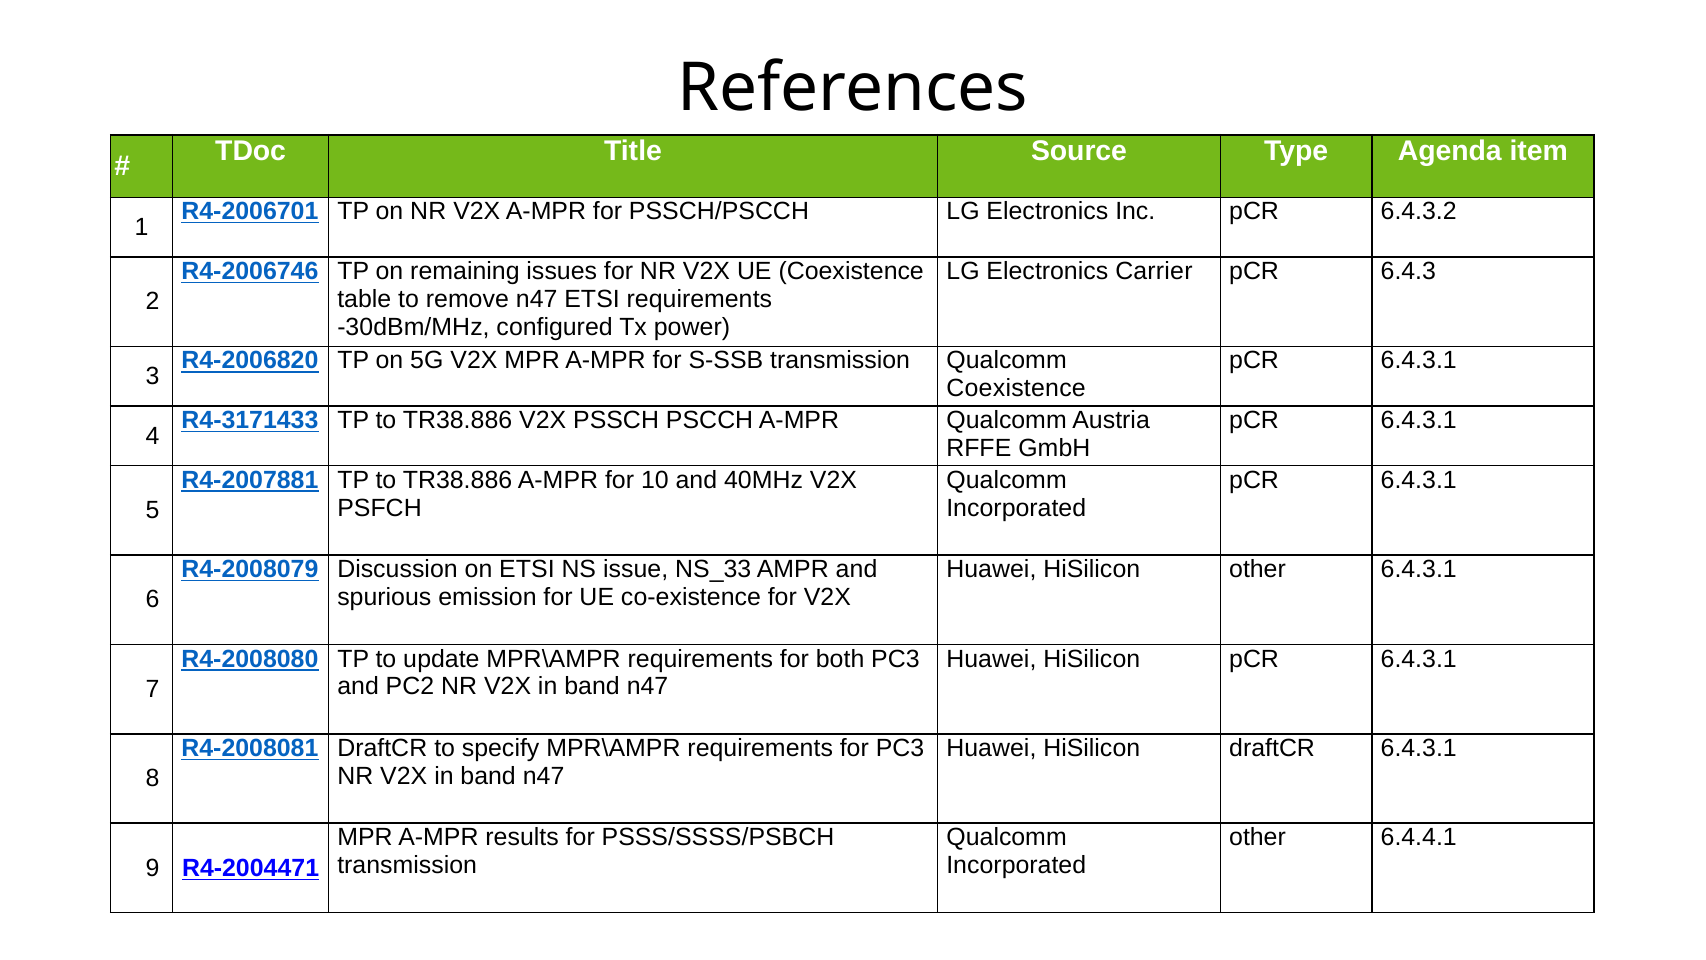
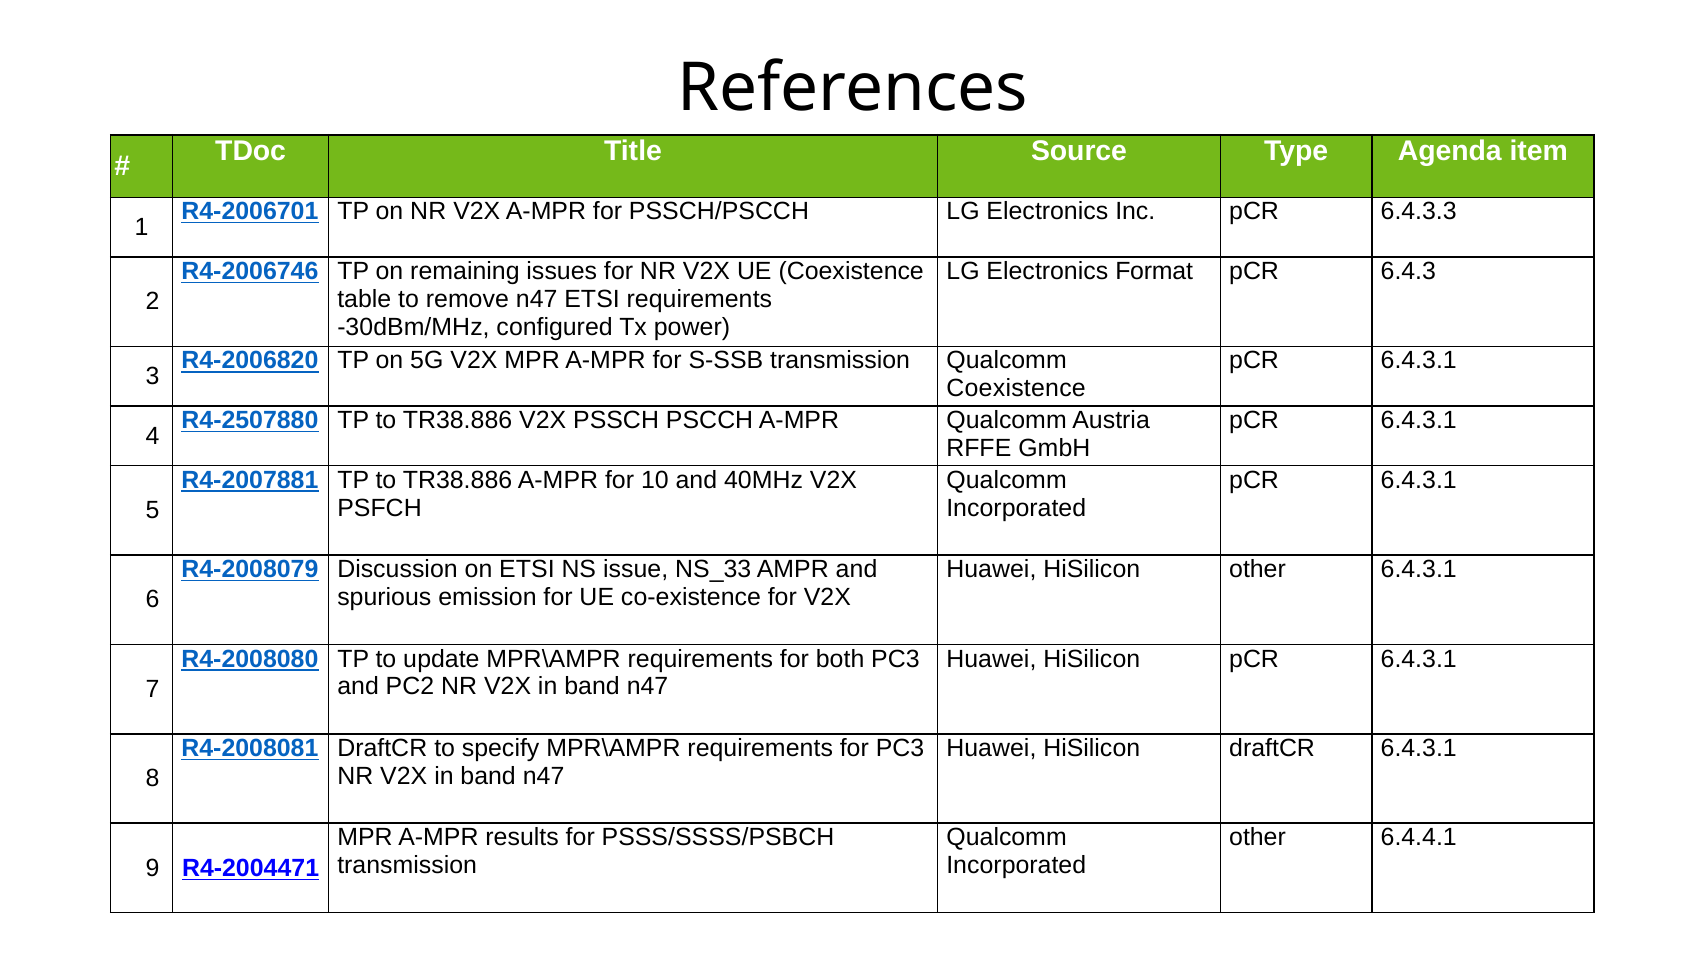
6.4.3.2: 6.4.3.2 -> 6.4.3.3
Carrier: Carrier -> Format
R4-3171433: R4-3171433 -> R4-2507880
